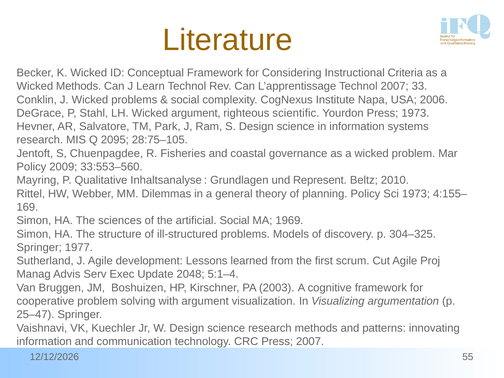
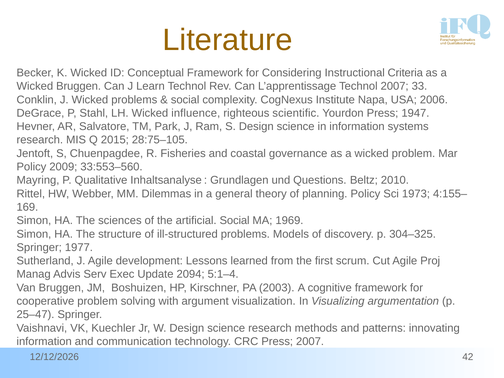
Wicked Methods: Methods -> Bruggen
Wicked argument: argument -> influence
Press 1973: 1973 -> 1947
2095: 2095 -> 2015
Represent: Represent -> Questions
2048: 2048 -> 2094
55: 55 -> 42
